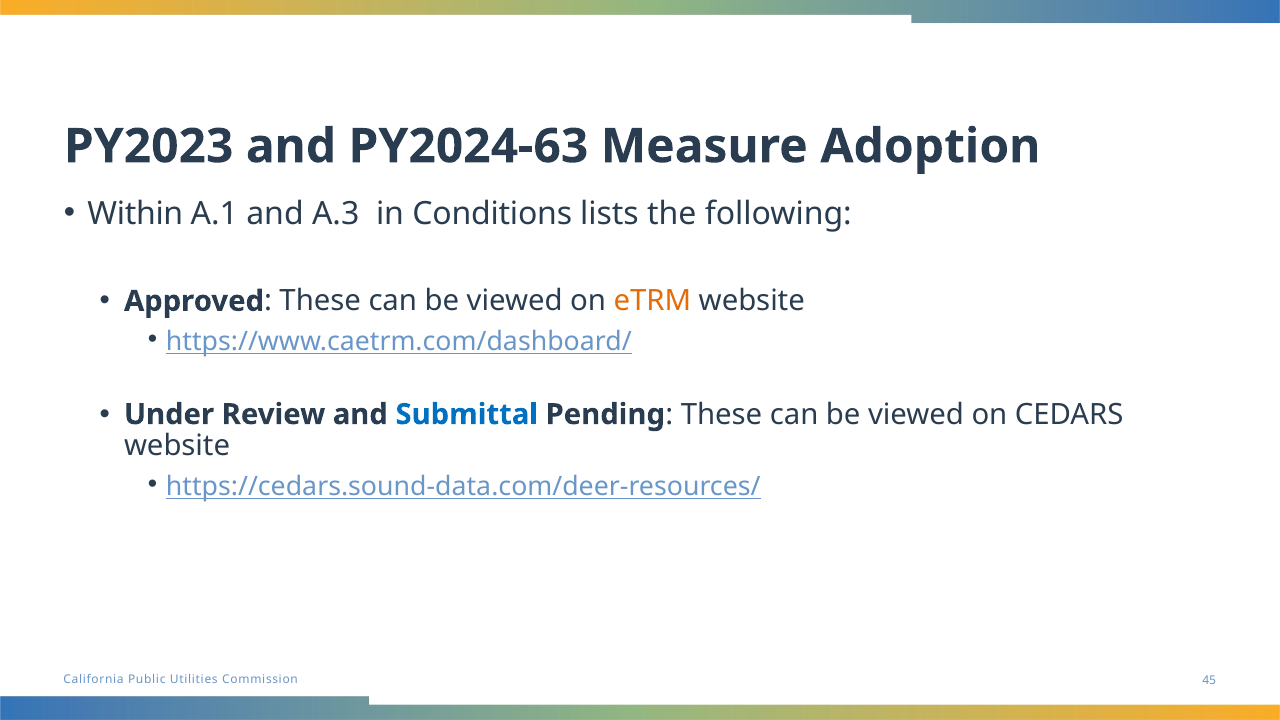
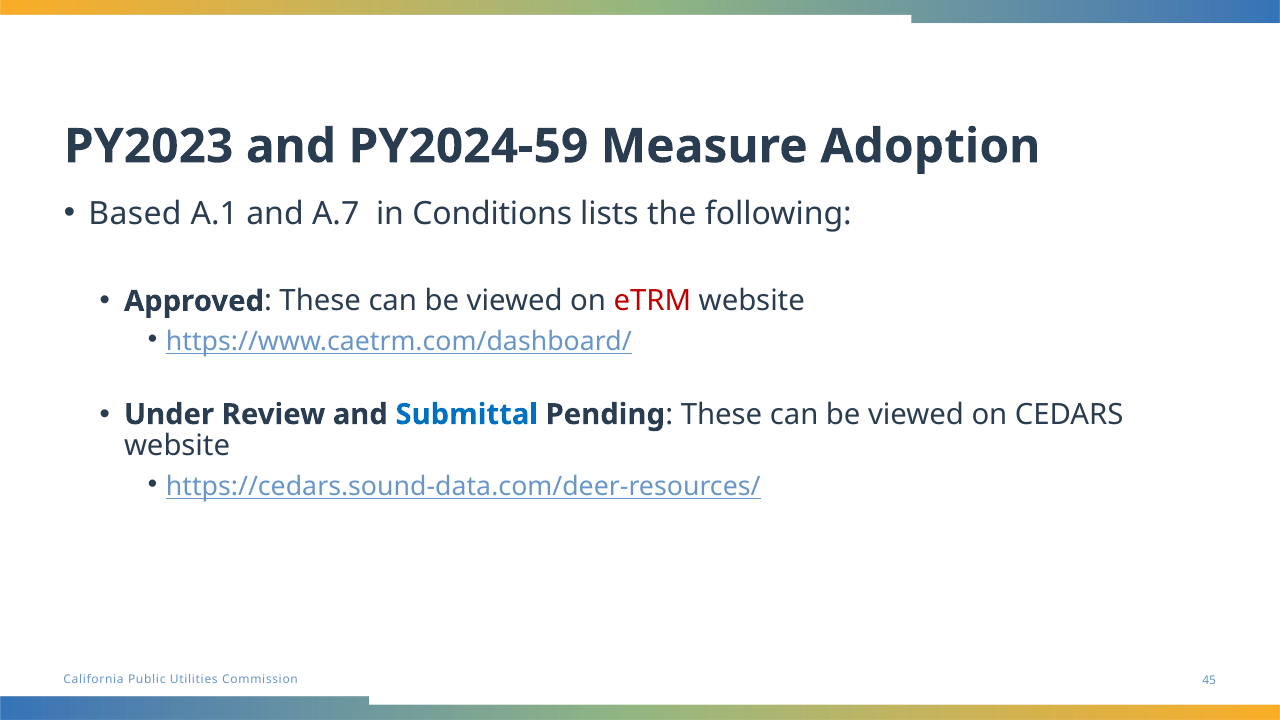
PY2024-63: PY2024-63 -> PY2024-59
Within: Within -> Based
A.3: A.3 -> A.7
eTRM colour: orange -> red
